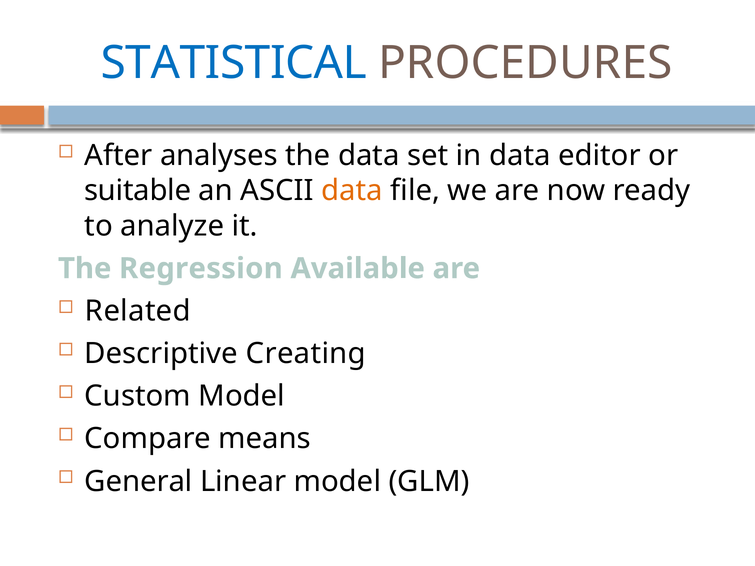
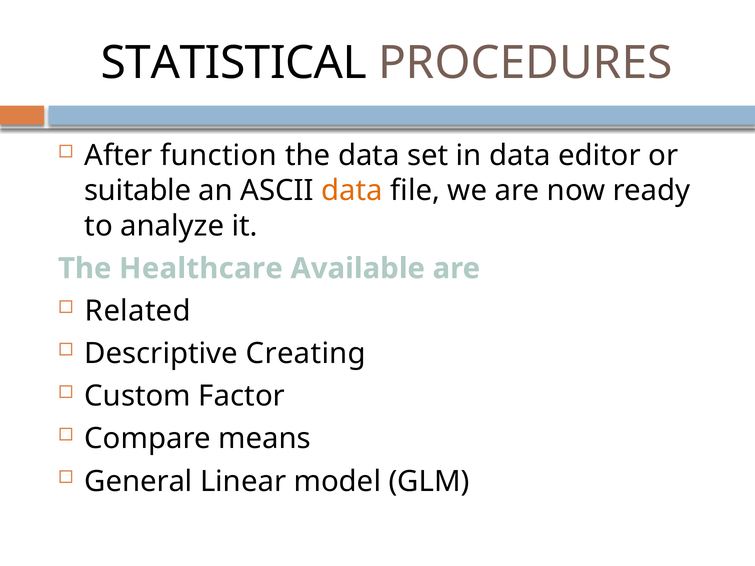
STATISTICAL colour: blue -> black
analyses: analyses -> function
Regression: Regression -> Healthcare
Custom Model: Model -> Factor
